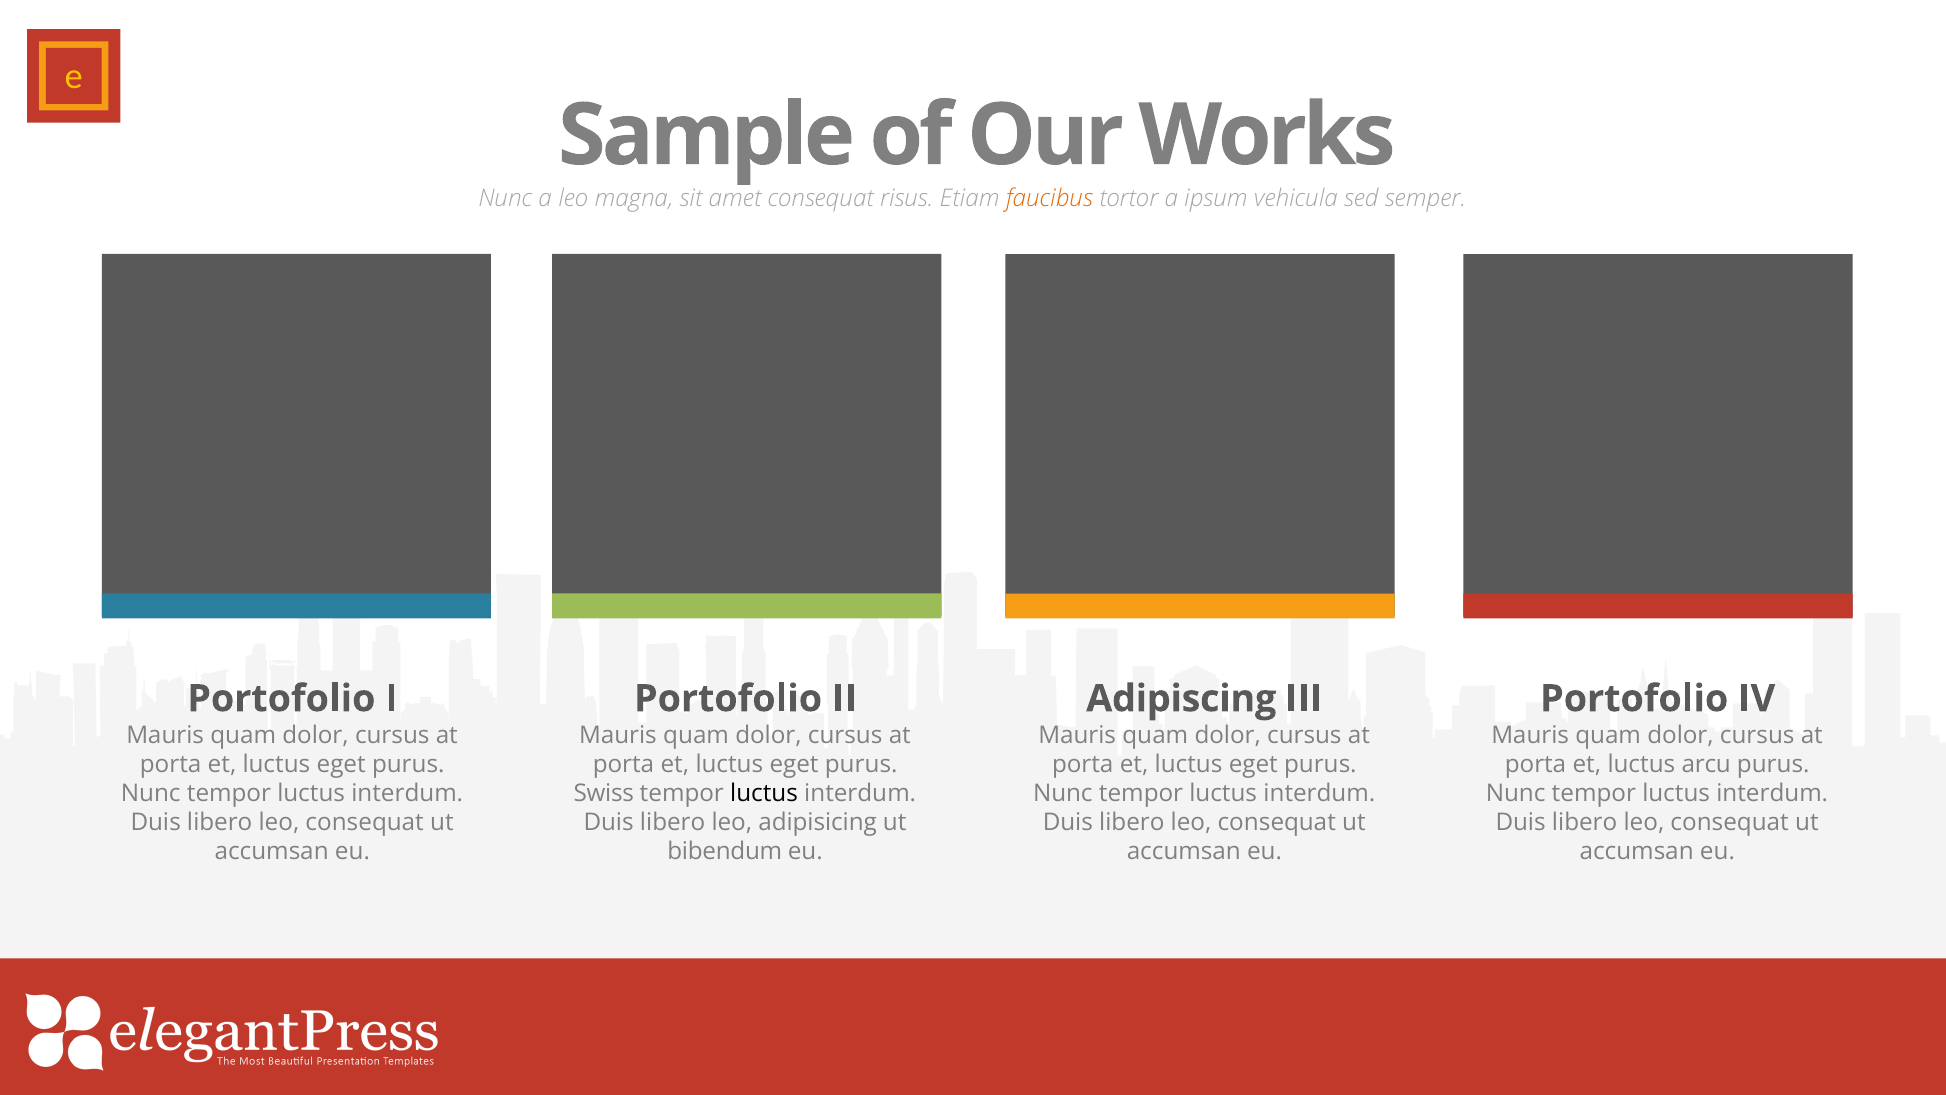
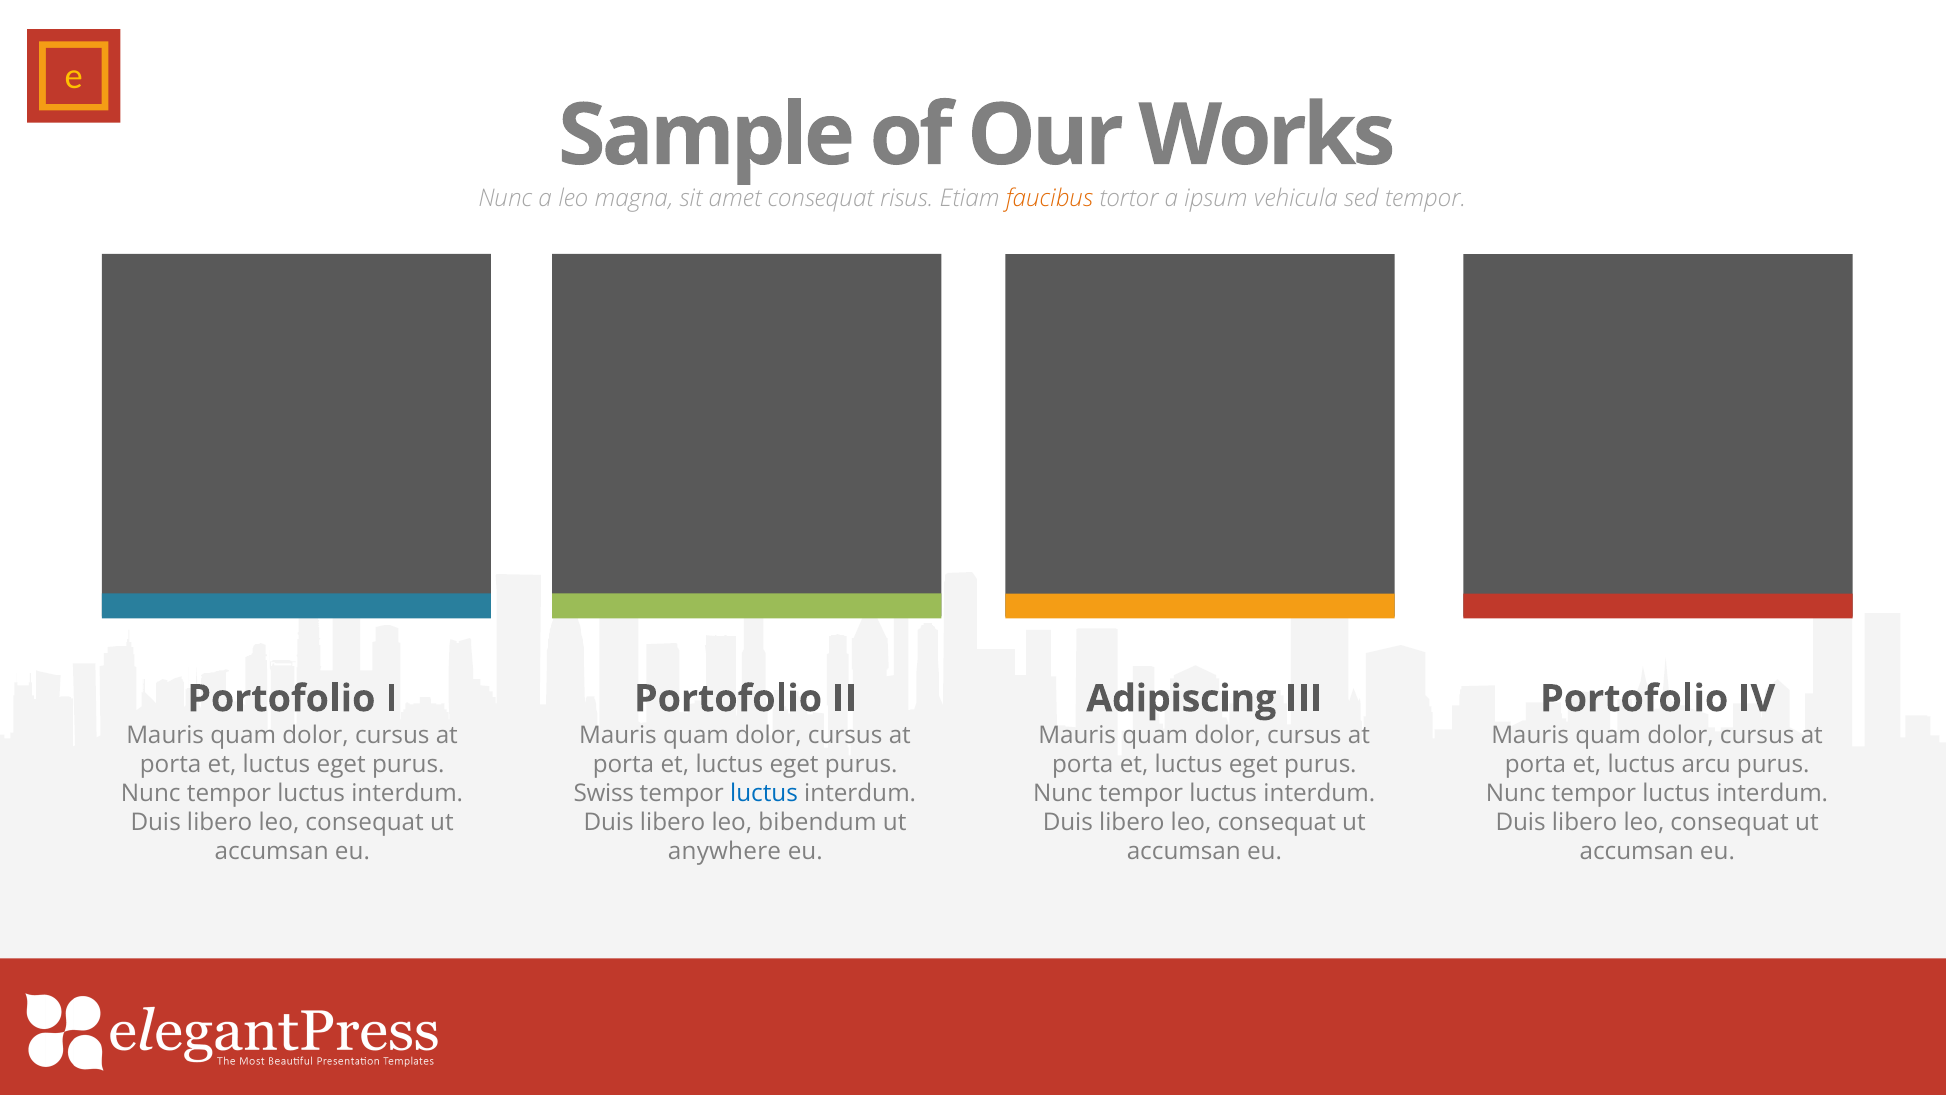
sed semper: semper -> tempor
luctus at (764, 793) colour: black -> blue
adipisicing: adipisicing -> bibendum
bibendum: bibendum -> anywhere
